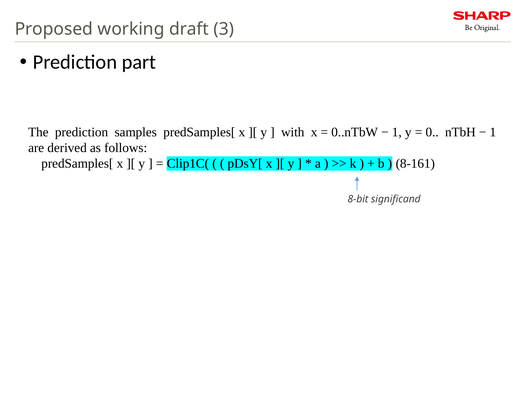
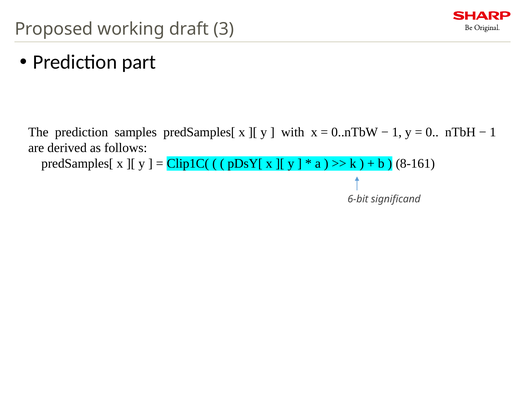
8-bit: 8-bit -> 6-bit
